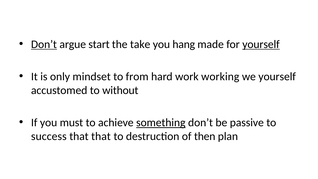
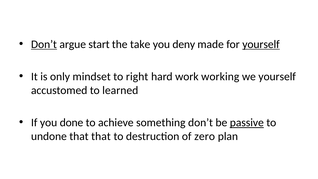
hang: hang -> deny
from: from -> right
without: without -> learned
must: must -> done
something underline: present -> none
passive underline: none -> present
success: success -> undone
then: then -> zero
